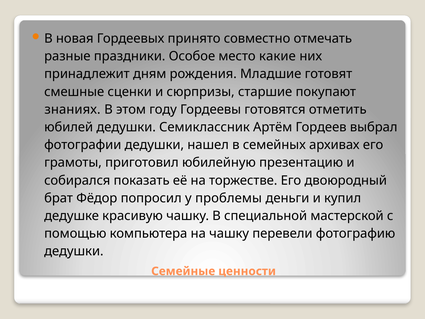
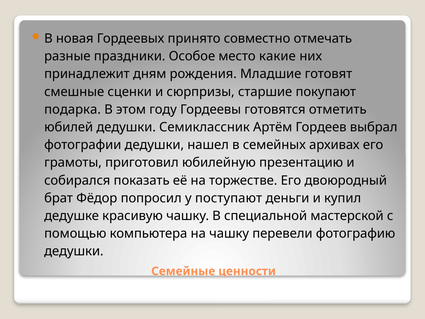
знаниях: знаниях -> подарка
проблемы: проблемы -> поступают
